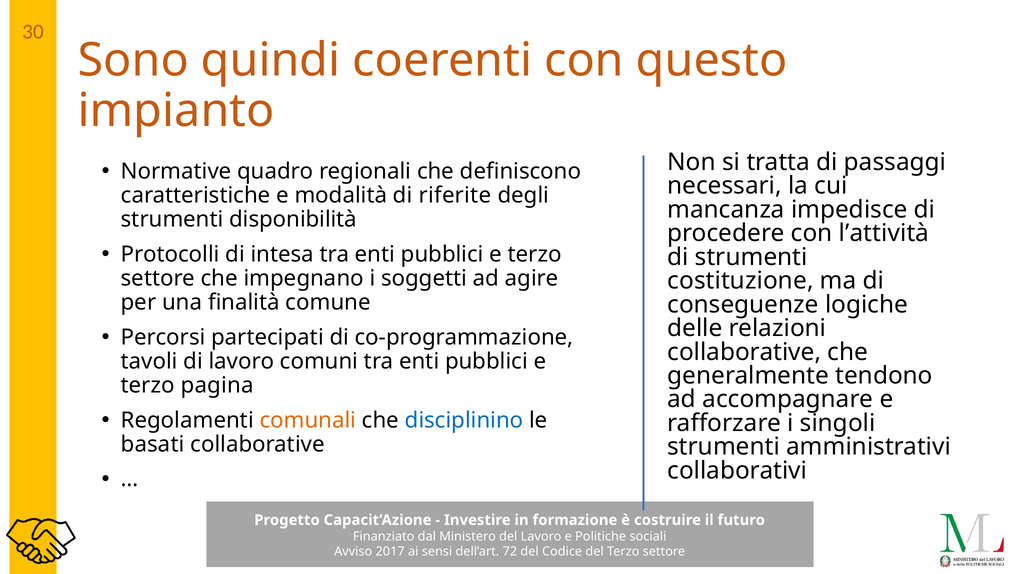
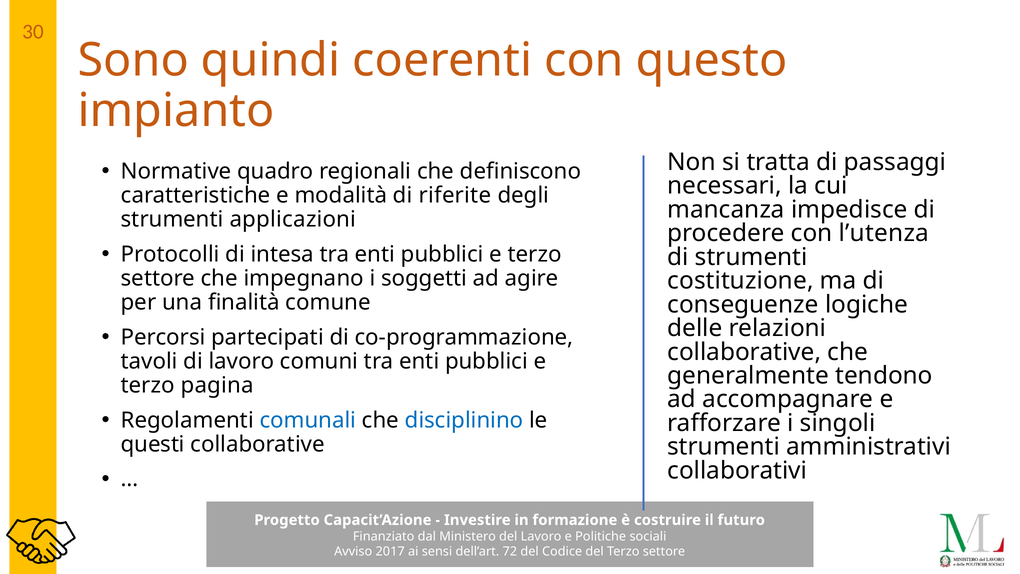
disponibilità: disponibilità -> applicazioni
l’attività: l’attività -> l’utenza
comunali colour: orange -> blue
basati: basati -> questi
